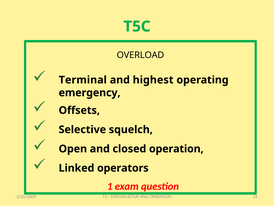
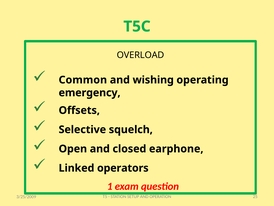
Terminal: Terminal -> Common
highest: highest -> wishing
closed operation: operation -> earphone
